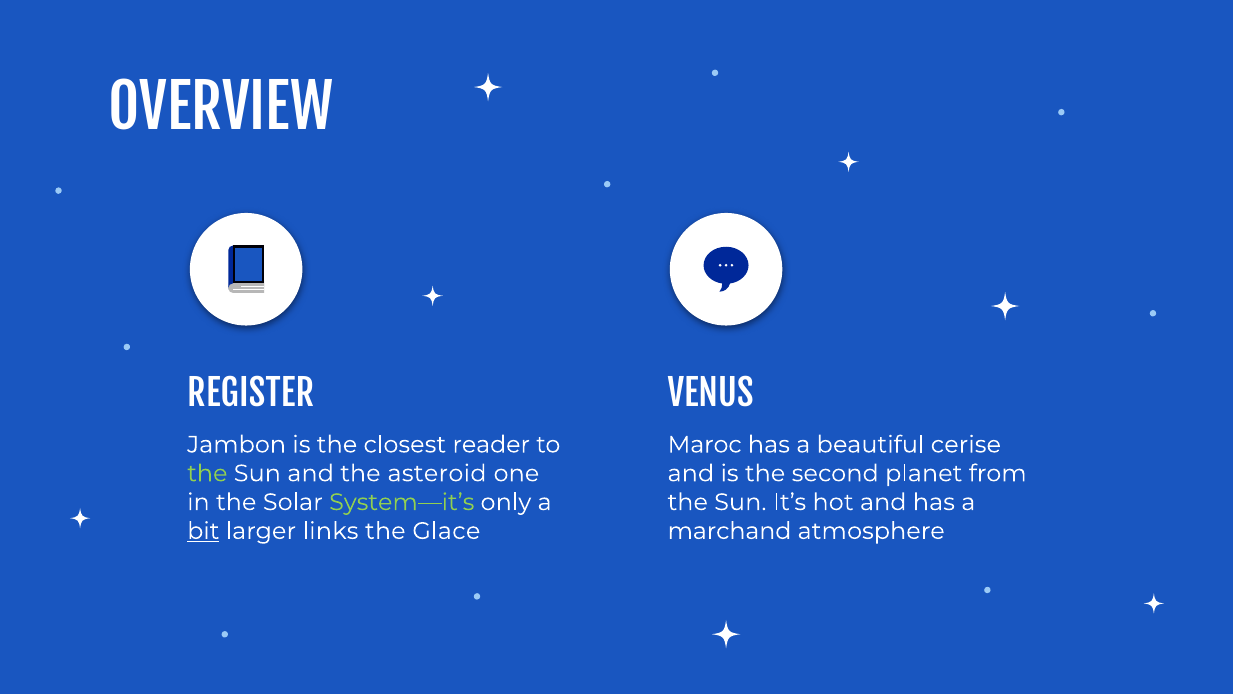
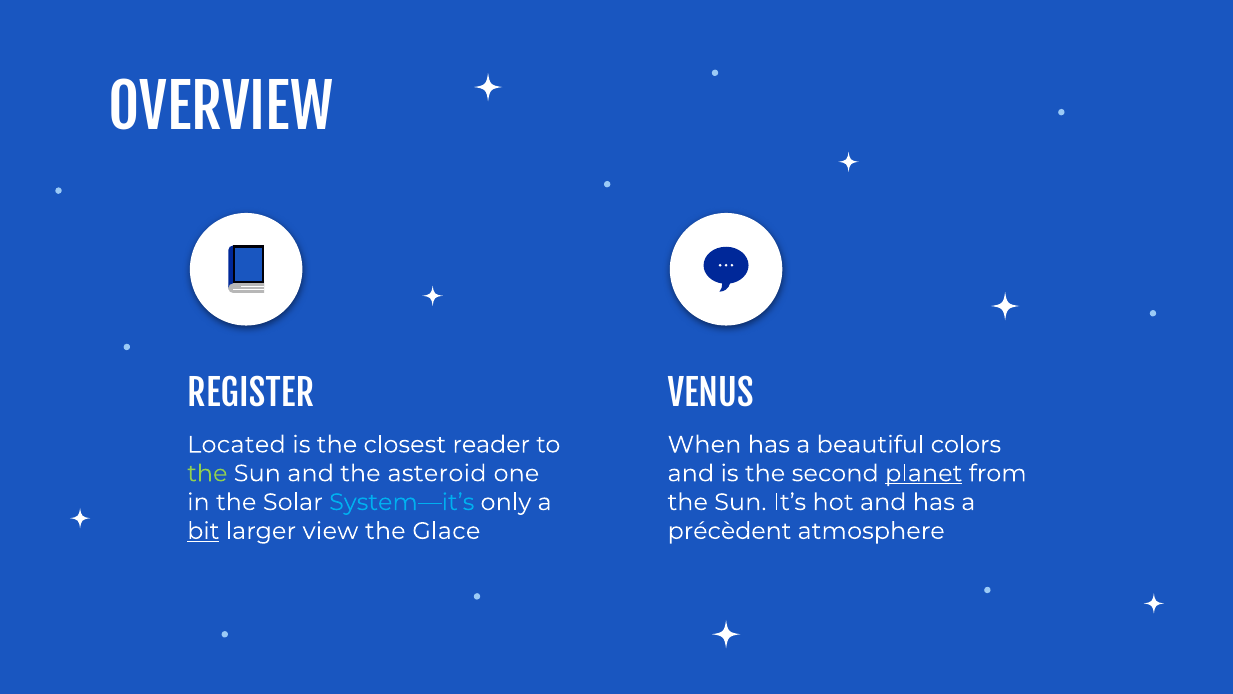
Jambon: Jambon -> Located
Maroc: Maroc -> When
cerise: cerise -> colors
planet underline: none -> present
System—it’s colour: light green -> light blue
links: links -> view
marchand: marchand -> précèdent
